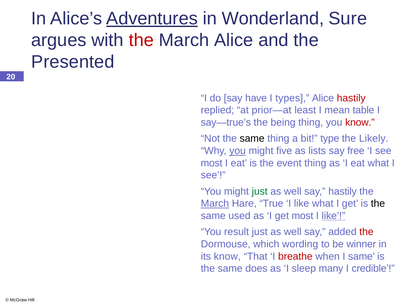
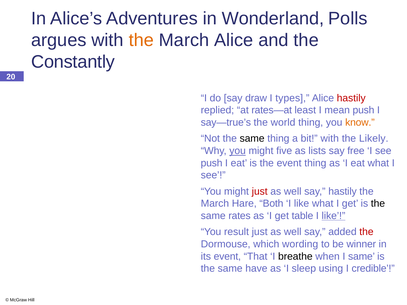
Adventures underline: present -> none
Sure: Sure -> Polls
the at (141, 40) colour: red -> orange
Presented: Presented -> Constantly
have: have -> draw
prior—at: prior—at -> rates—at
mean table: table -> push
being: being -> world
know at (360, 123) colour: red -> orange
bit type: type -> with
most at (212, 163): most -> push
just at (260, 192) colour: green -> red
March at (215, 204) underline: present -> none
True: True -> Both
used: used -> rates
get most: most -> table
its know: know -> event
breathe colour: red -> black
does: does -> have
many: many -> using
